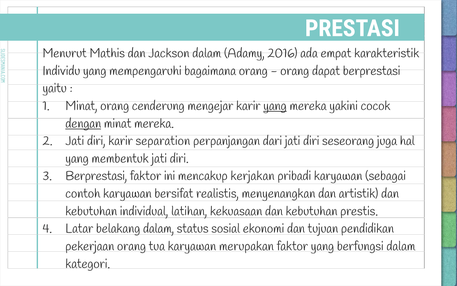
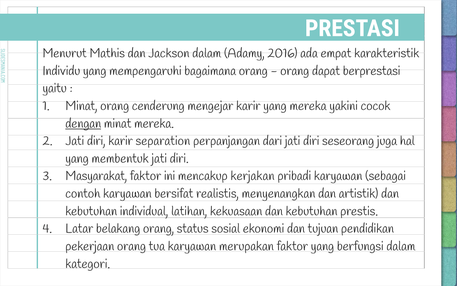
yang at (275, 106) underline: present -> none
Berprestasi at (96, 176): Berprestasi -> Masyarakat
belakang dalam: dalam -> orang
